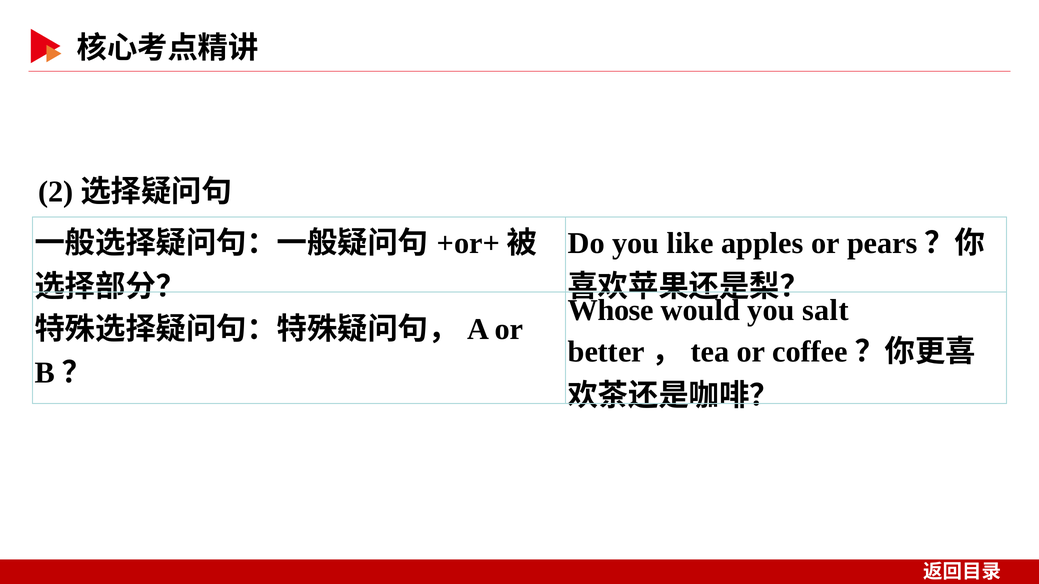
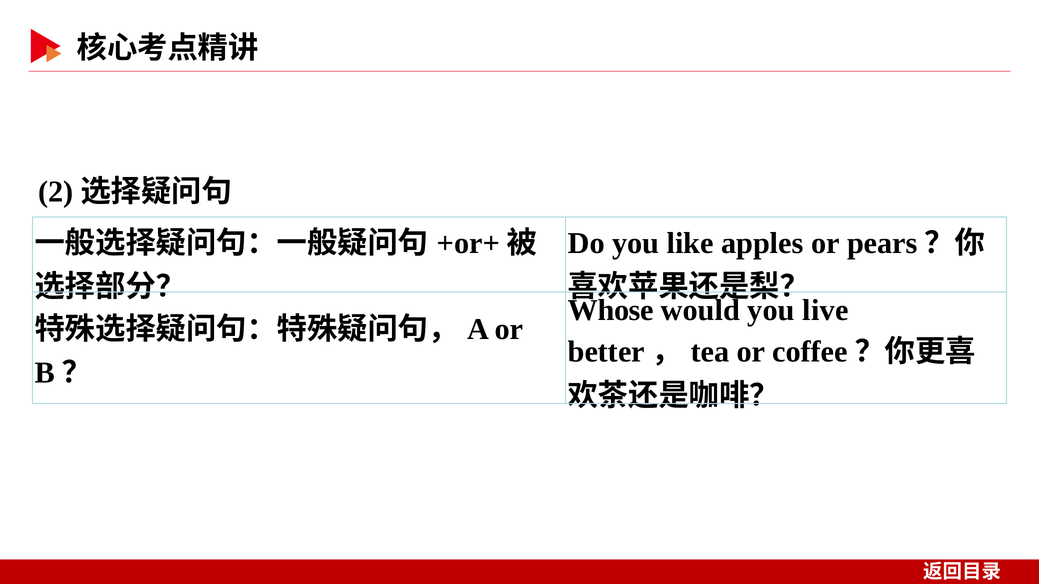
salt: salt -> live
